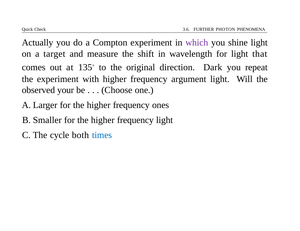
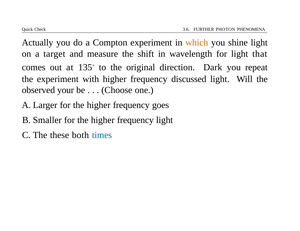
which colour: purple -> orange
argument: argument -> discussed
ones: ones -> goes
cycle: cycle -> these
